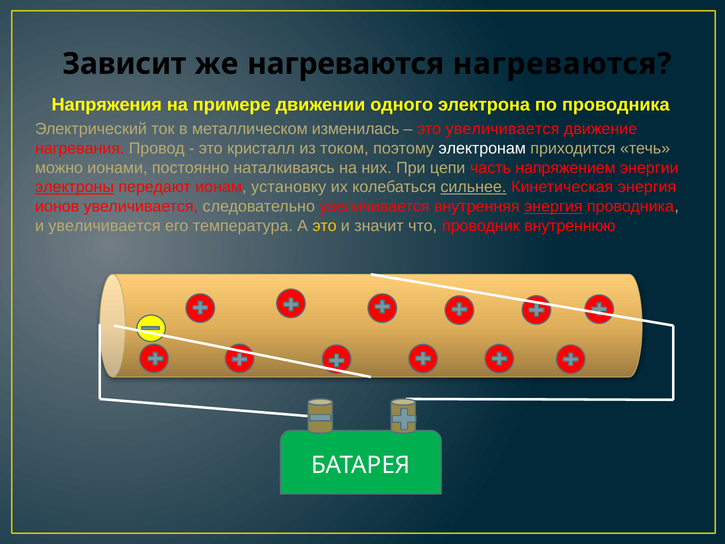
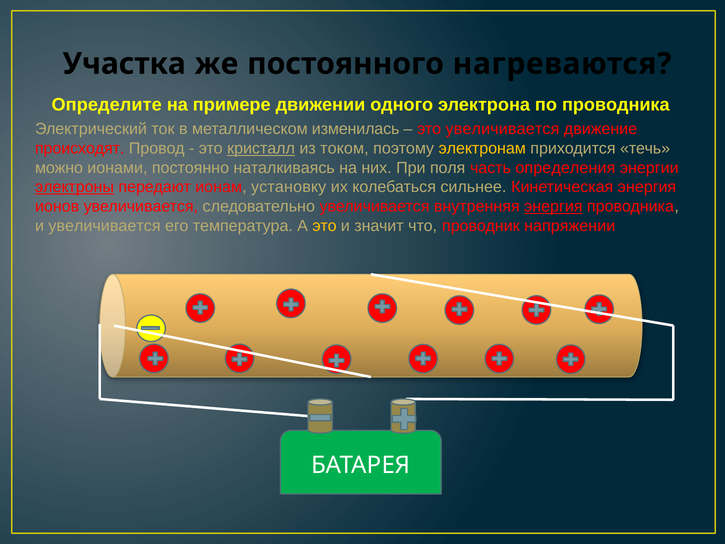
Зависит: Зависит -> Участка
же нагреваются: нагреваются -> постоянного
Напряжения: Напряжения -> Определите
нагревания: нагревания -> происходят
кристалл underline: none -> present
электронам colour: white -> yellow
цепи: цепи -> поля
напряжением: напряжением -> определения
сильнее underline: present -> none
внутреннюю: внутреннюю -> напряжении
